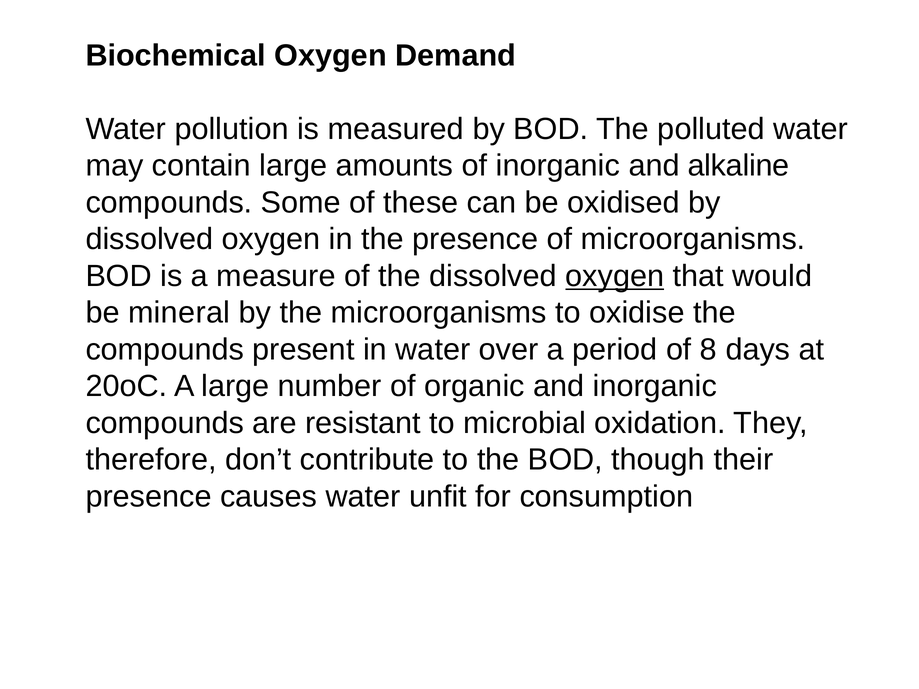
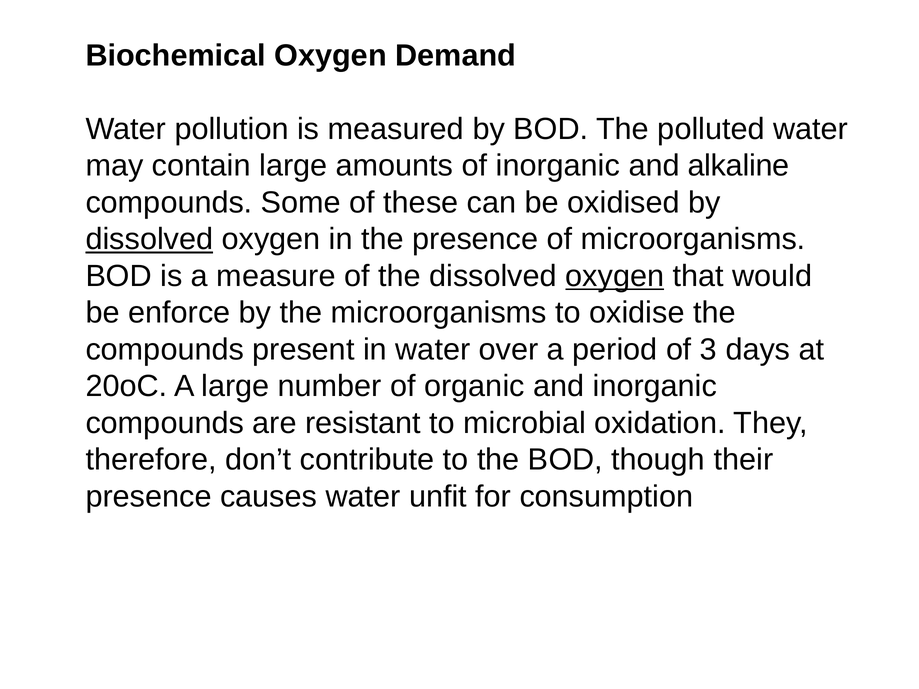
dissolved at (149, 239) underline: none -> present
mineral: mineral -> enforce
8: 8 -> 3
